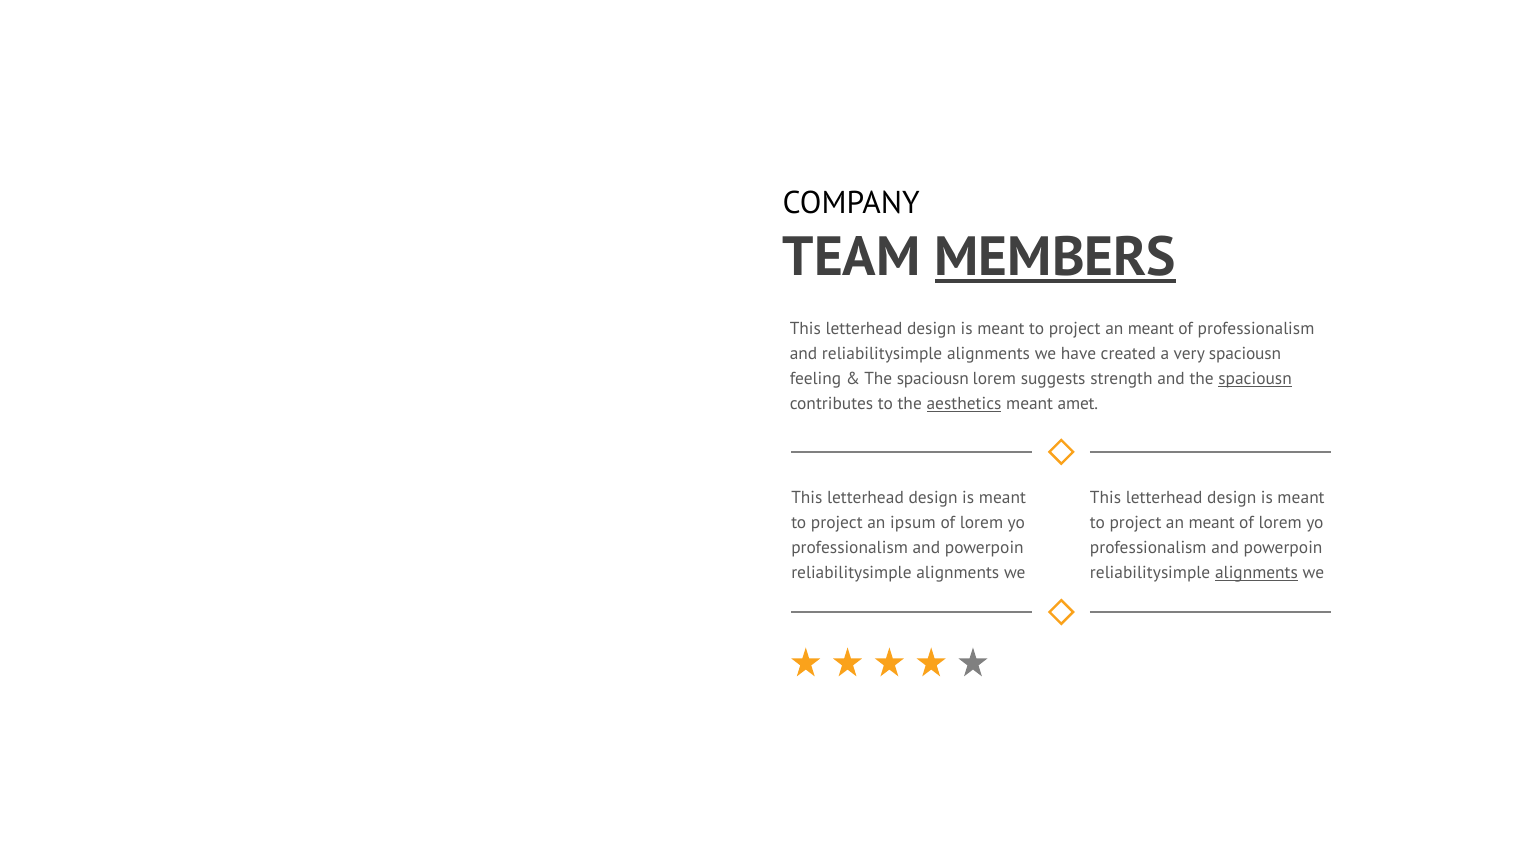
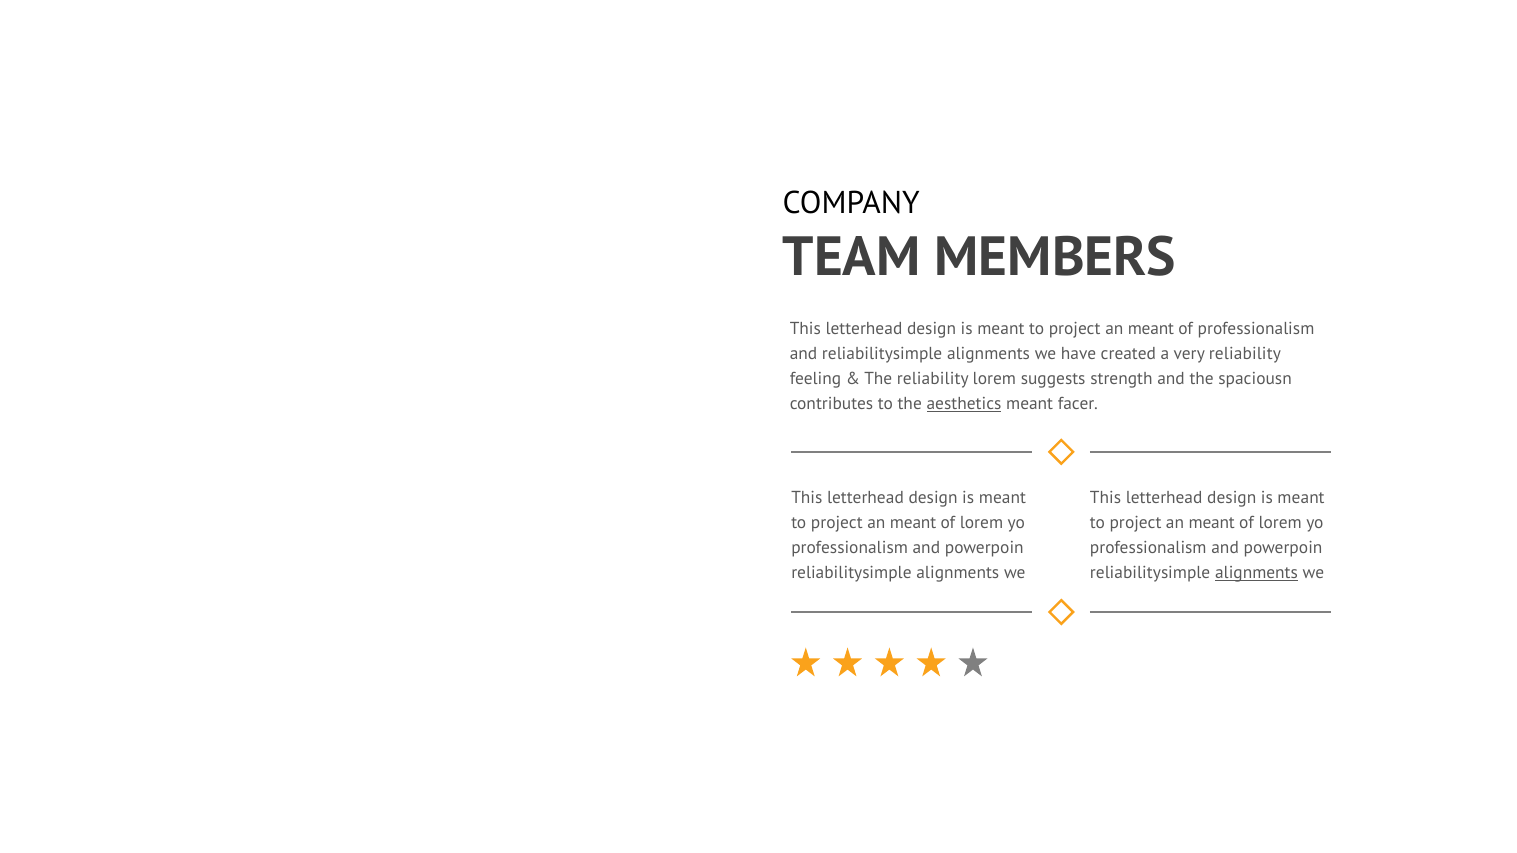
MEMBERS underline: present -> none
very spaciousn: spaciousn -> reliability
spaciousn at (933, 379): spaciousn -> reliability
spaciousn at (1255, 379) underline: present -> none
amet: amet -> facer
ipsum at (913, 523): ipsum -> meant
